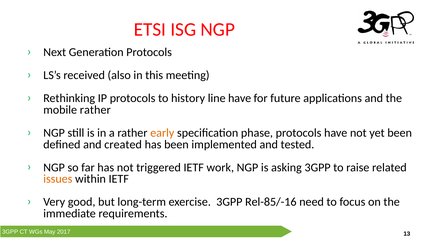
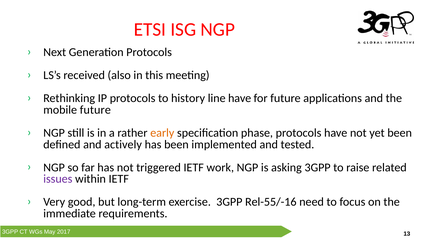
mobile rather: rather -> future
created: created -> actively
issues colour: orange -> purple
Rel-85/-16: Rel-85/-16 -> Rel-55/-16
